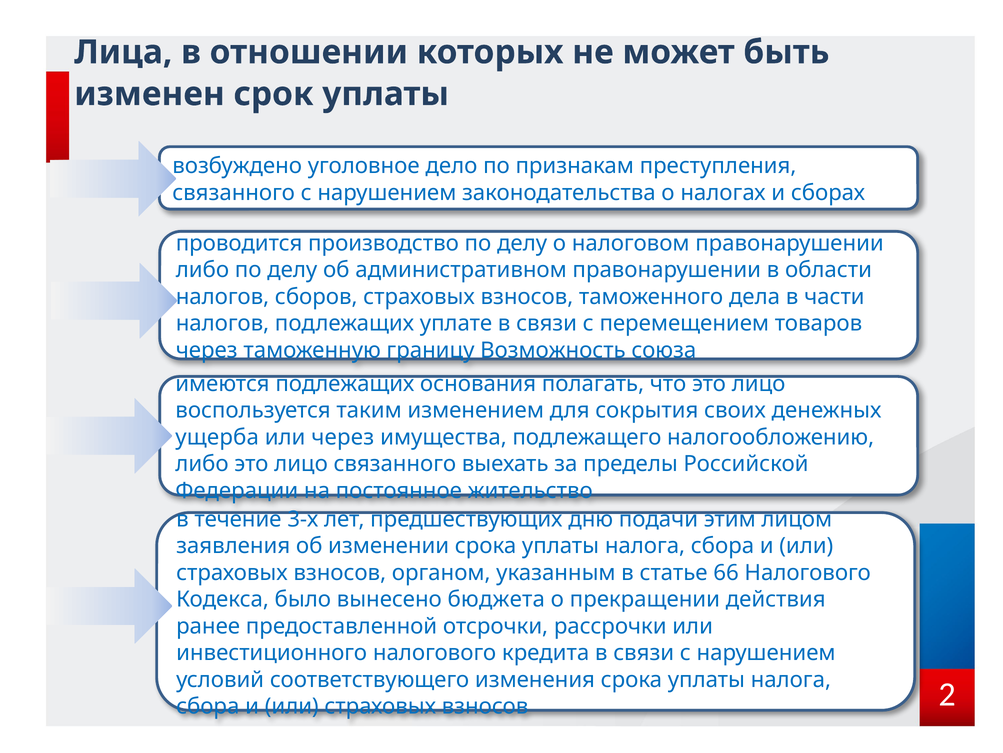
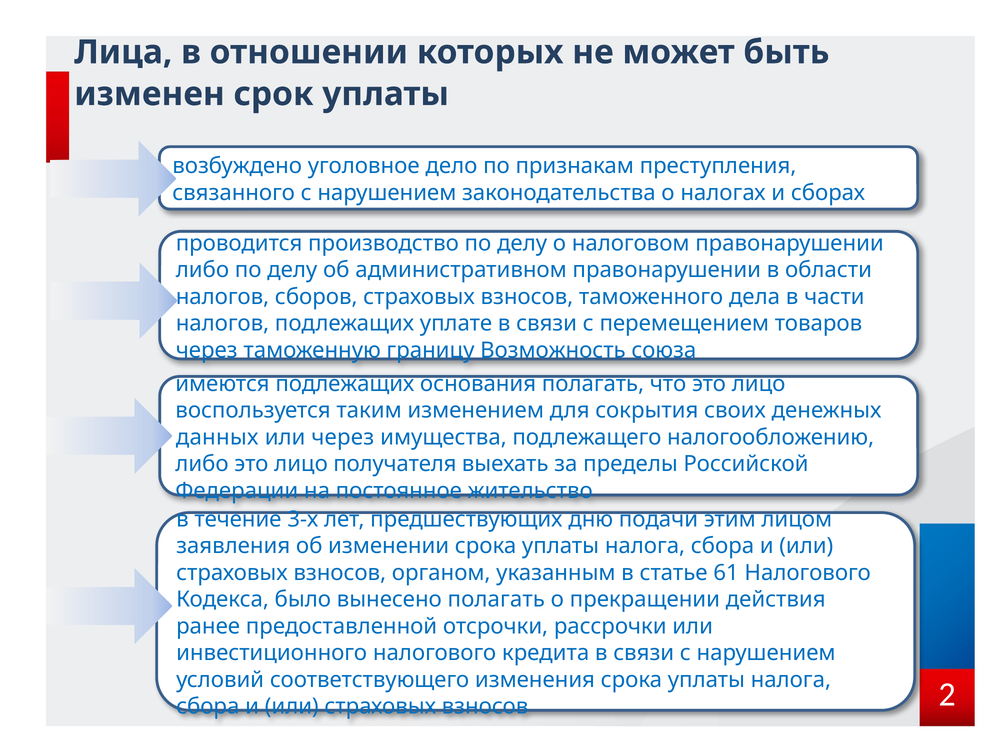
ущерба: ущерба -> данных
лицо связанного: связанного -> получателя
66: 66 -> 61
вынесено бюджета: бюджета -> полагать
